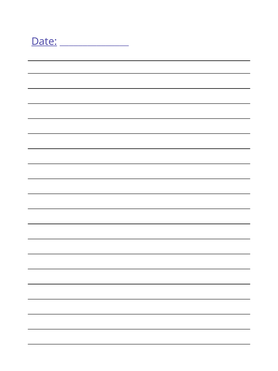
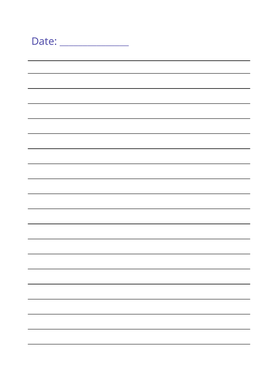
Date underline: present -> none
